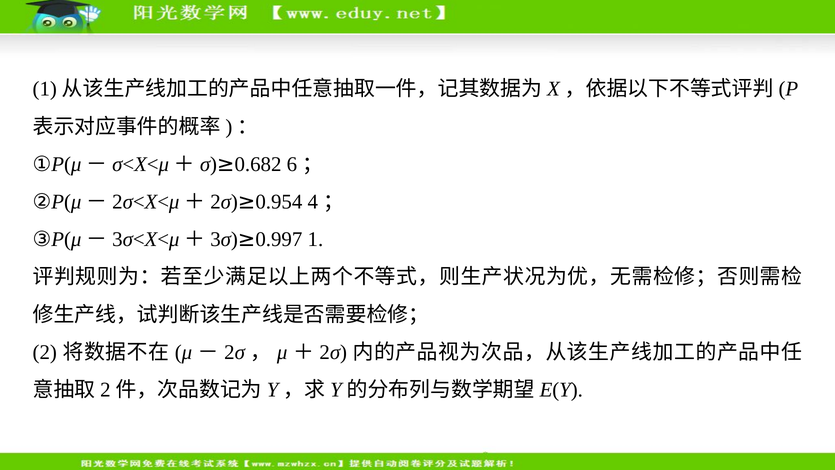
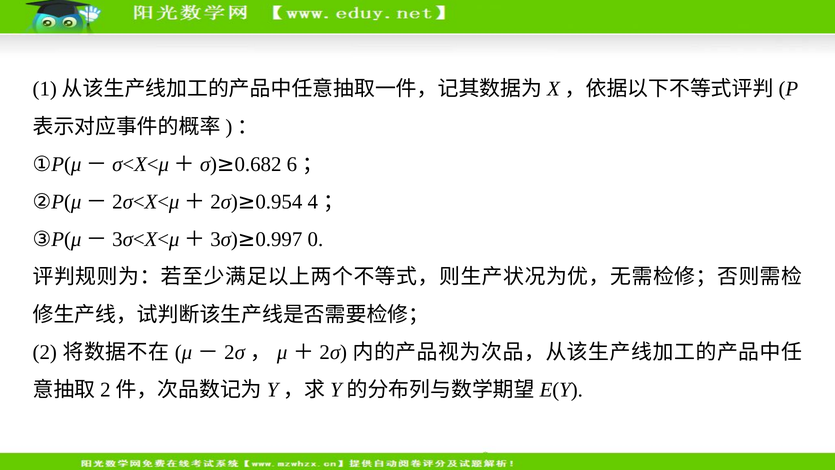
1: 1 -> 0
